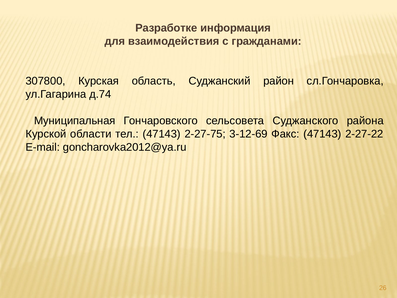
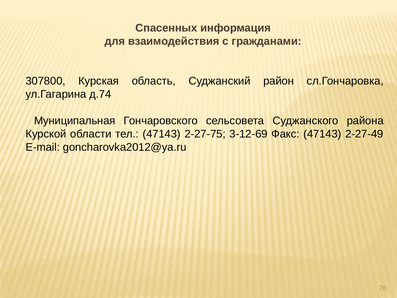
Разработке: Разработке -> Спасенных
2-27-22: 2-27-22 -> 2-27-49
